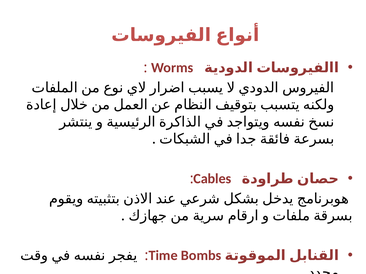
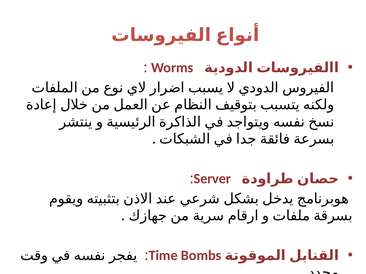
Cables: Cables -> Server
